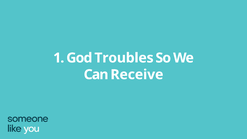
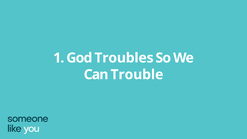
Receive: Receive -> Trouble
